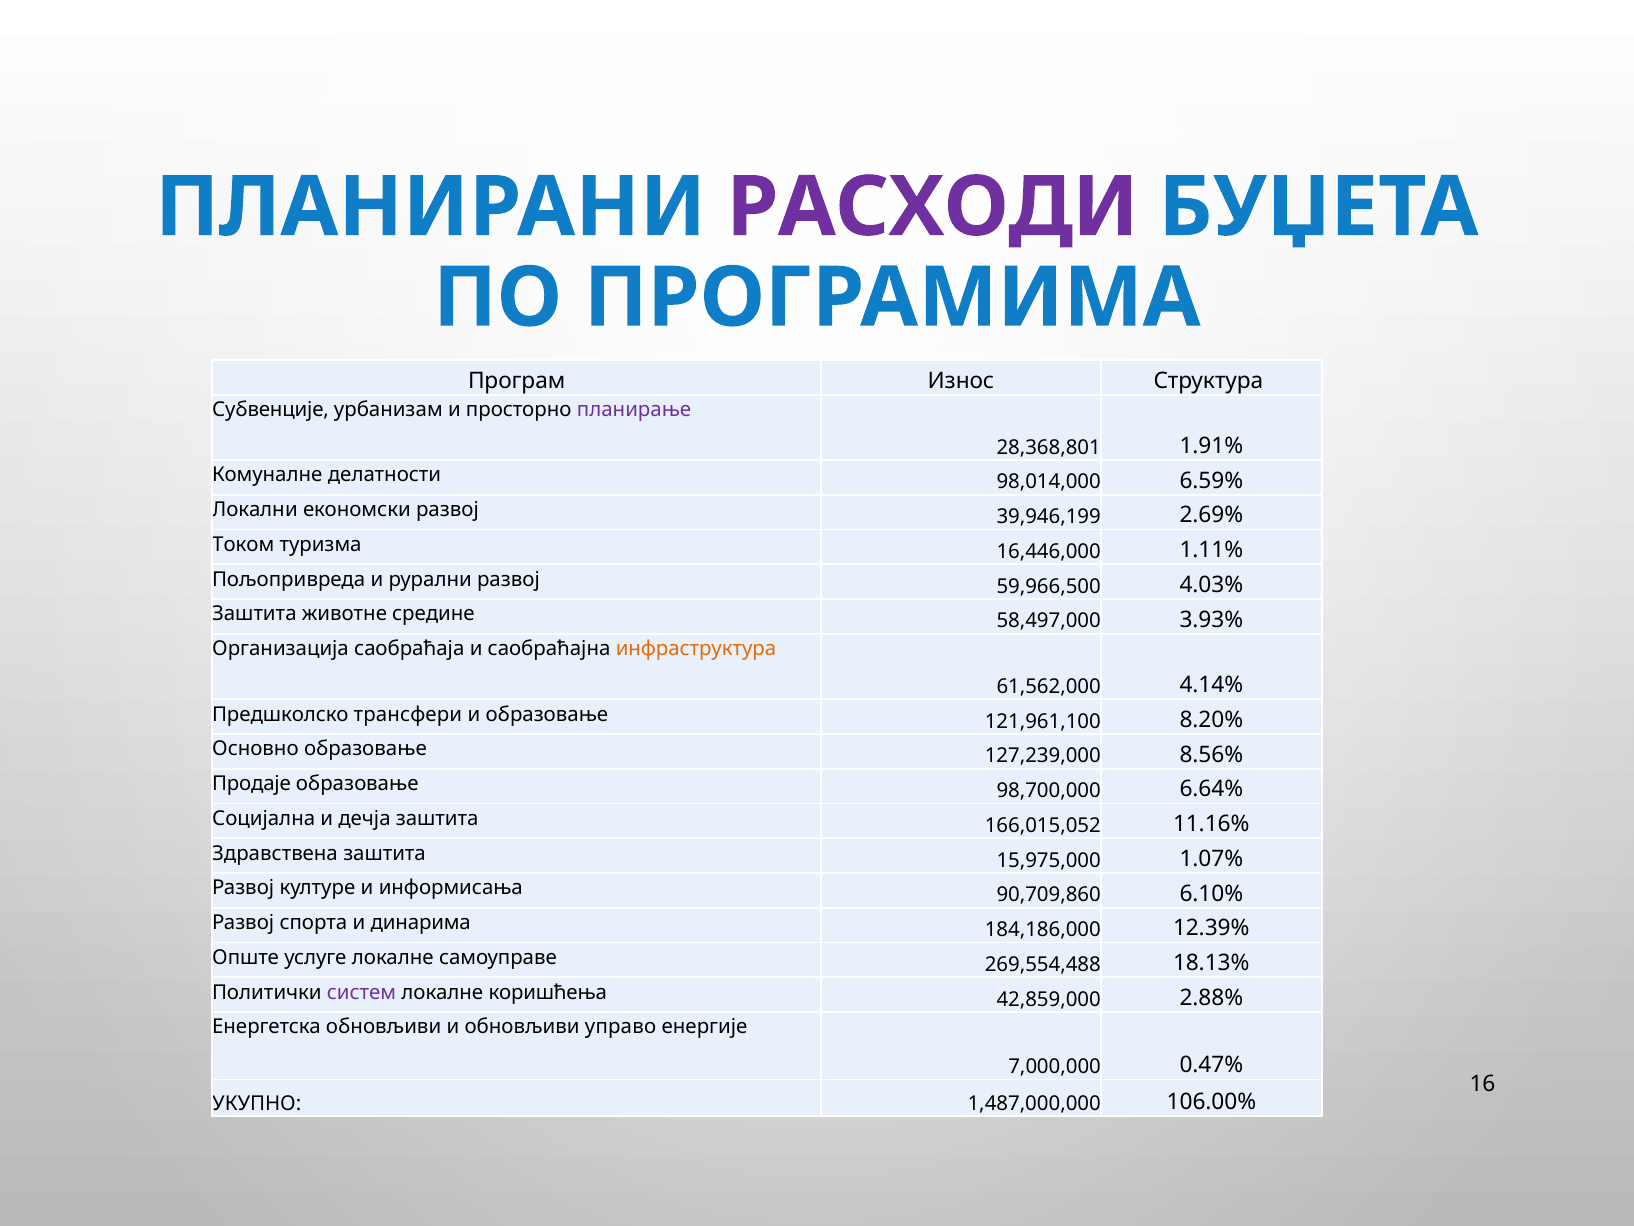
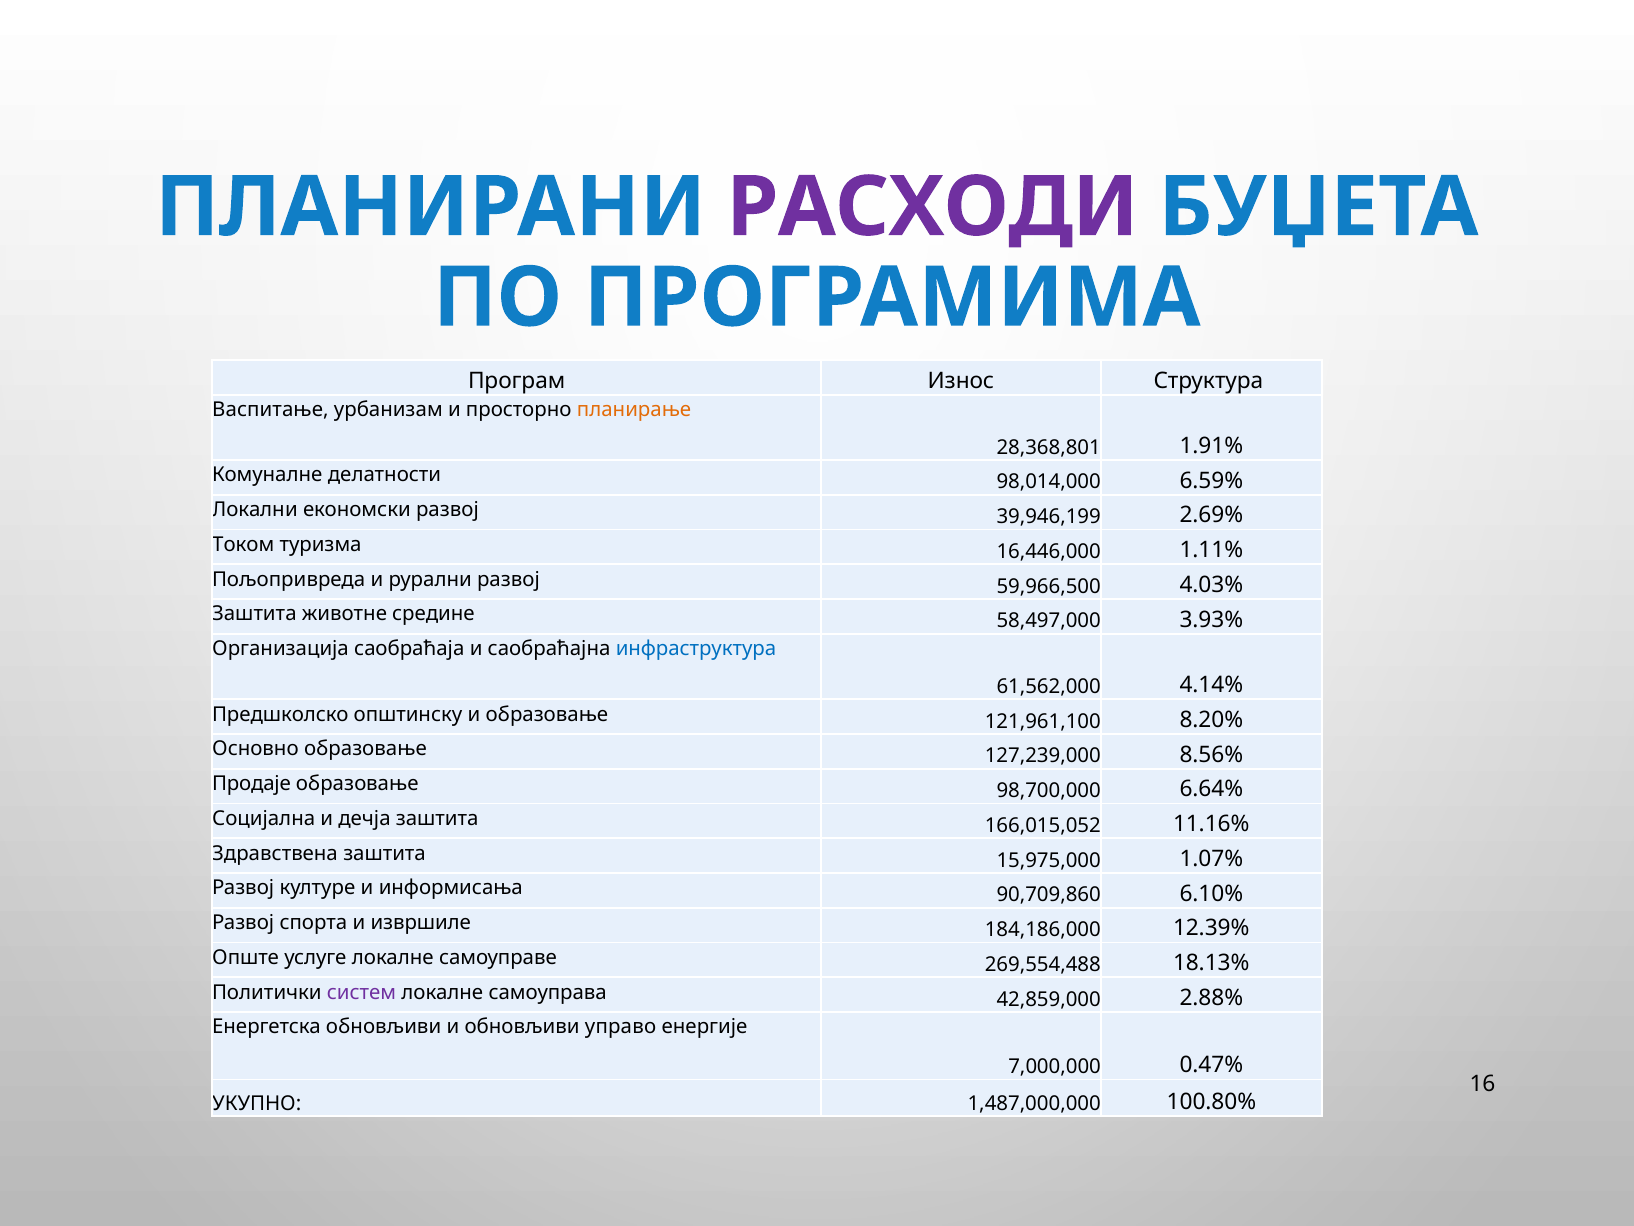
Субвенције: Субвенције -> Васпитање
планирање colour: purple -> orange
инфраструктура colour: orange -> blue
трансфери: трансфери -> општинску
динарима: динарима -> извршиле
коришћења: коришћења -> самоуправа
106.00%: 106.00% -> 100.80%
